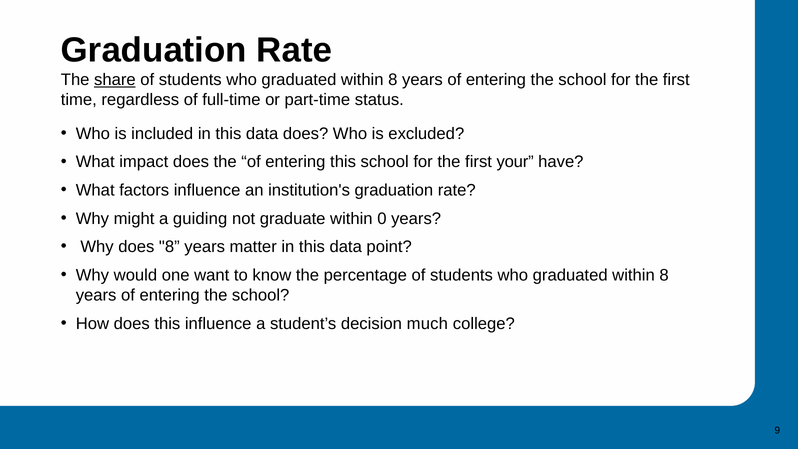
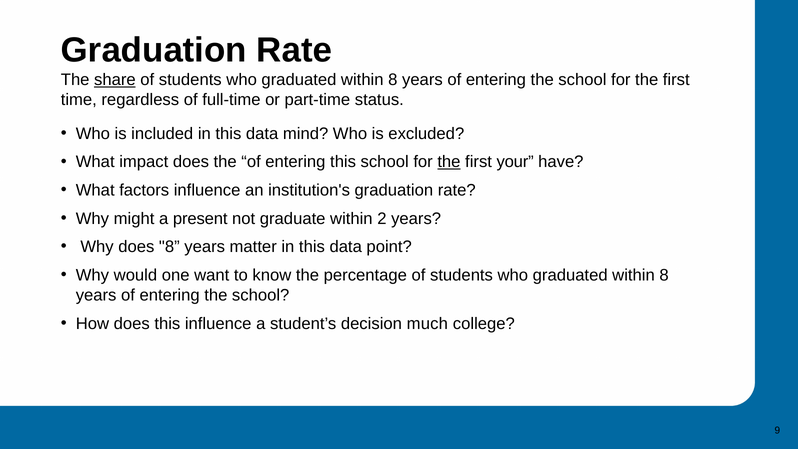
data does: does -> mind
the at (449, 162) underline: none -> present
guiding: guiding -> present
0: 0 -> 2
